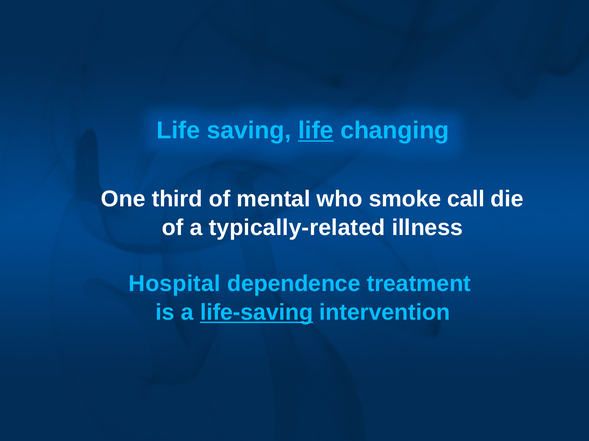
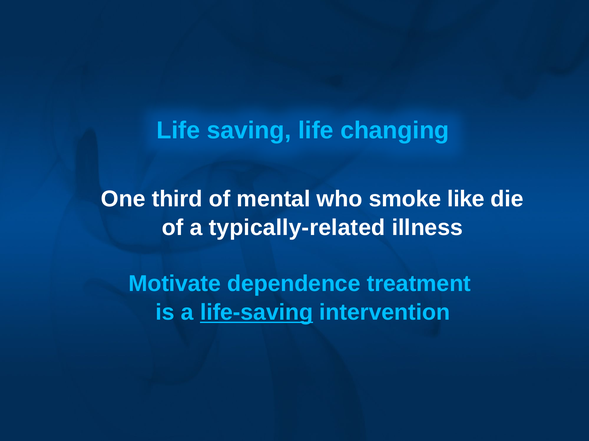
life at (316, 131) underline: present -> none
call: call -> like
Hospital: Hospital -> Motivate
